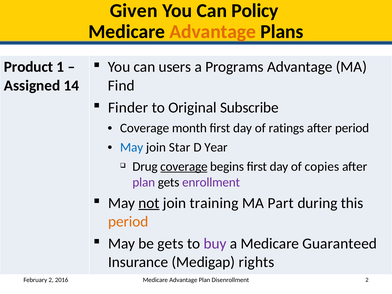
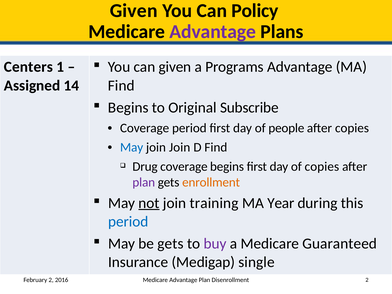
Advantage at (213, 32) colour: orange -> purple
can users: users -> given
Product: Product -> Centers
Finder at (128, 107): Finder -> Begins
Coverage month: month -> period
ratings: ratings -> people
after period: period -> copies
join Star: Star -> Join
D Year: Year -> Find
coverage at (184, 166) underline: present -> none
enrollment colour: purple -> orange
Part: Part -> Year
period at (128, 222) colour: orange -> blue
rights: rights -> single
